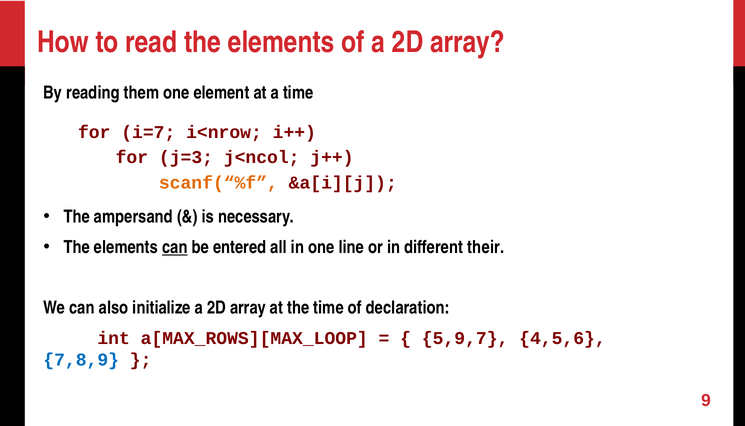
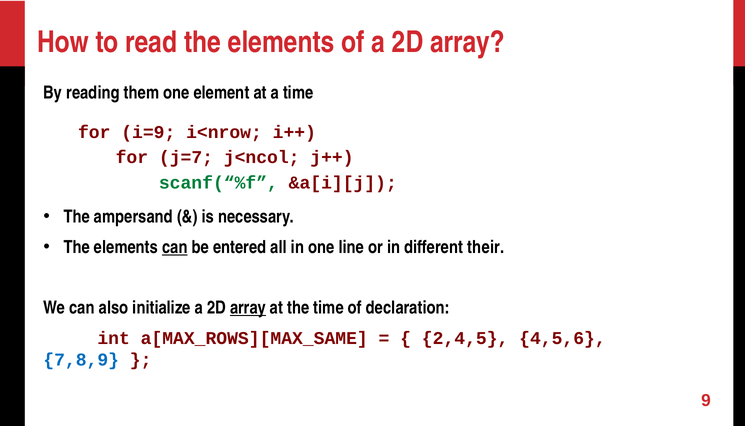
i=7: i=7 -> i=9
j=3: j=3 -> j=7
scanf(“%f colour: orange -> green
array at (248, 308) underline: none -> present
a[MAX_ROWS][MAX_LOOP: a[MAX_ROWS][MAX_LOOP -> a[MAX_ROWS][MAX_SAME
5,9,7: 5,9,7 -> 2,4,5
